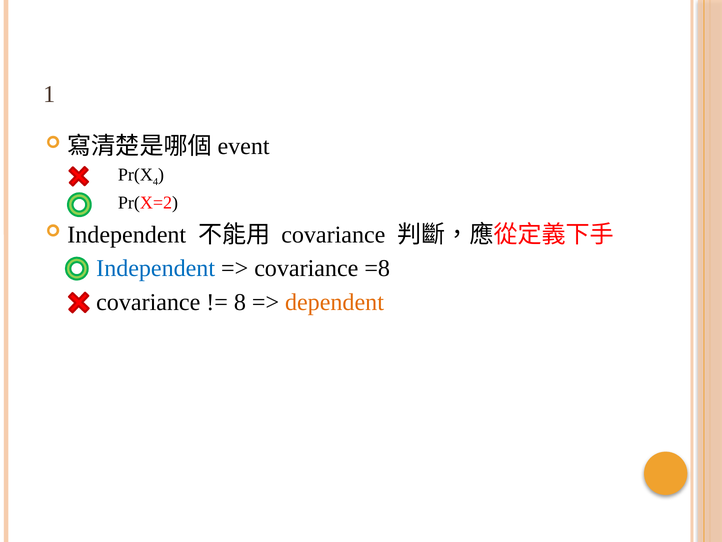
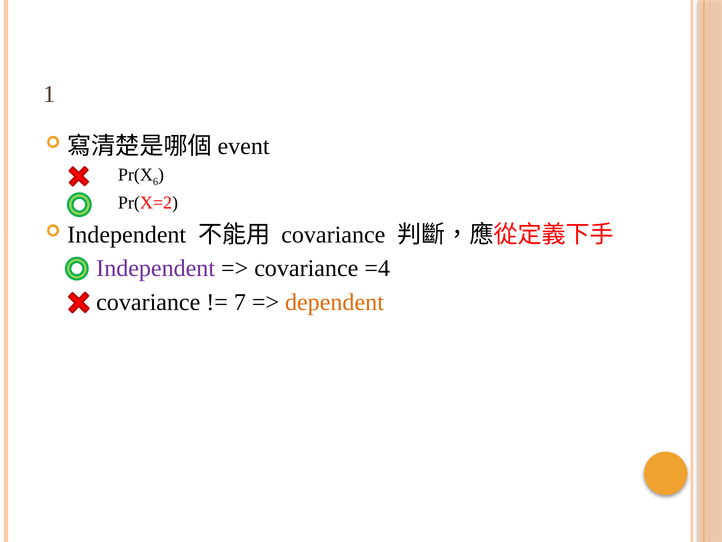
4: 4 -> 6
Independent at (156, 268) colour: blue -> purple
=8: =8 -> =4
8: 8 -> 7
